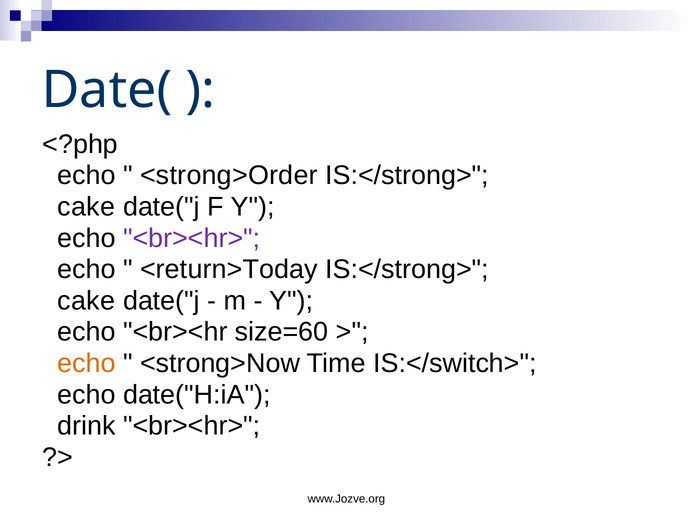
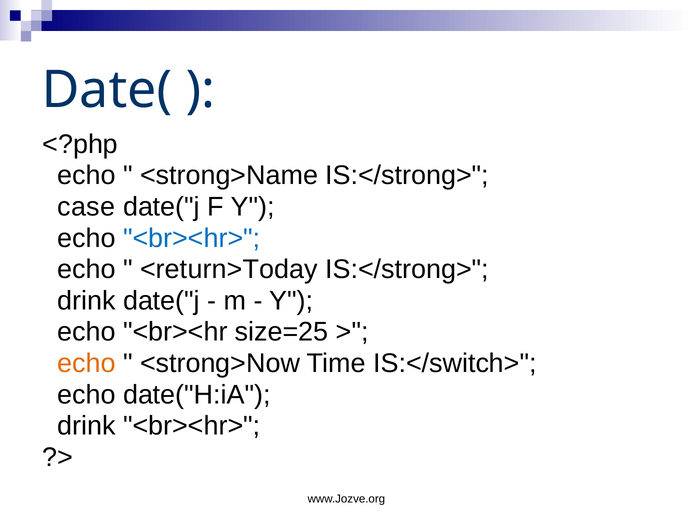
<strong>Order: <strong>Order -> <strong>Name
cake at (86, 207): cake -> case
<br><hr> at (192, 238) colour: purple -> blue
cake at (86, 301): cake -> drink
size=60: size=60 -> size=25
